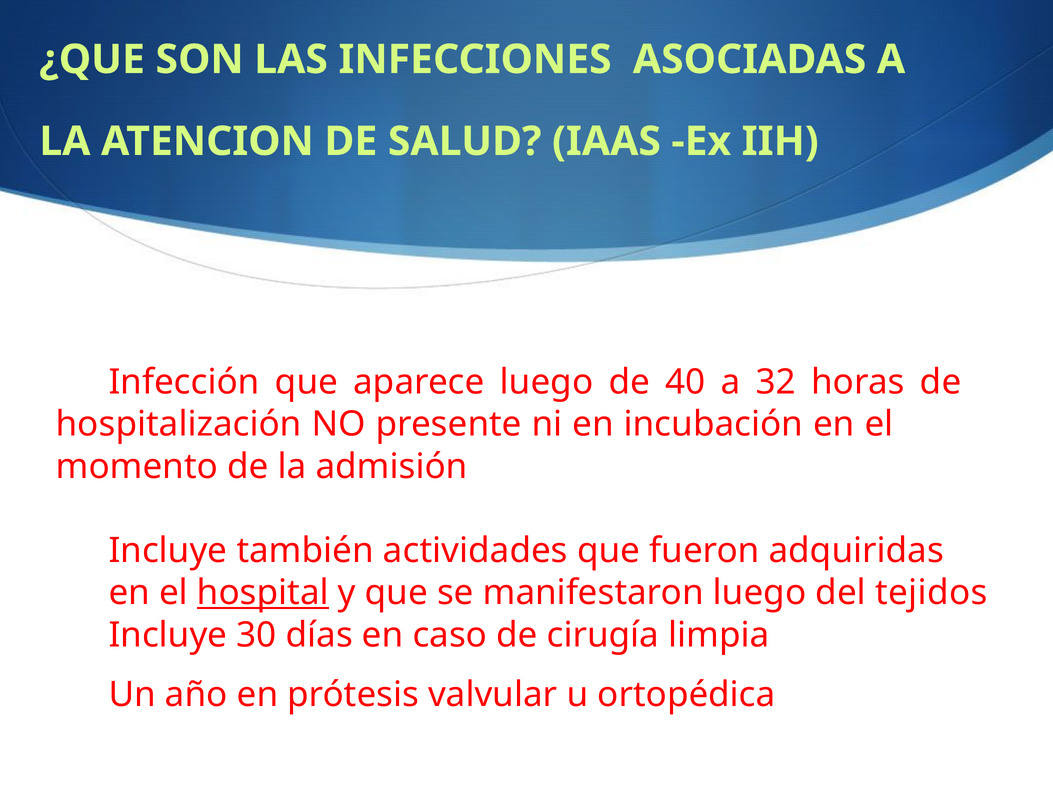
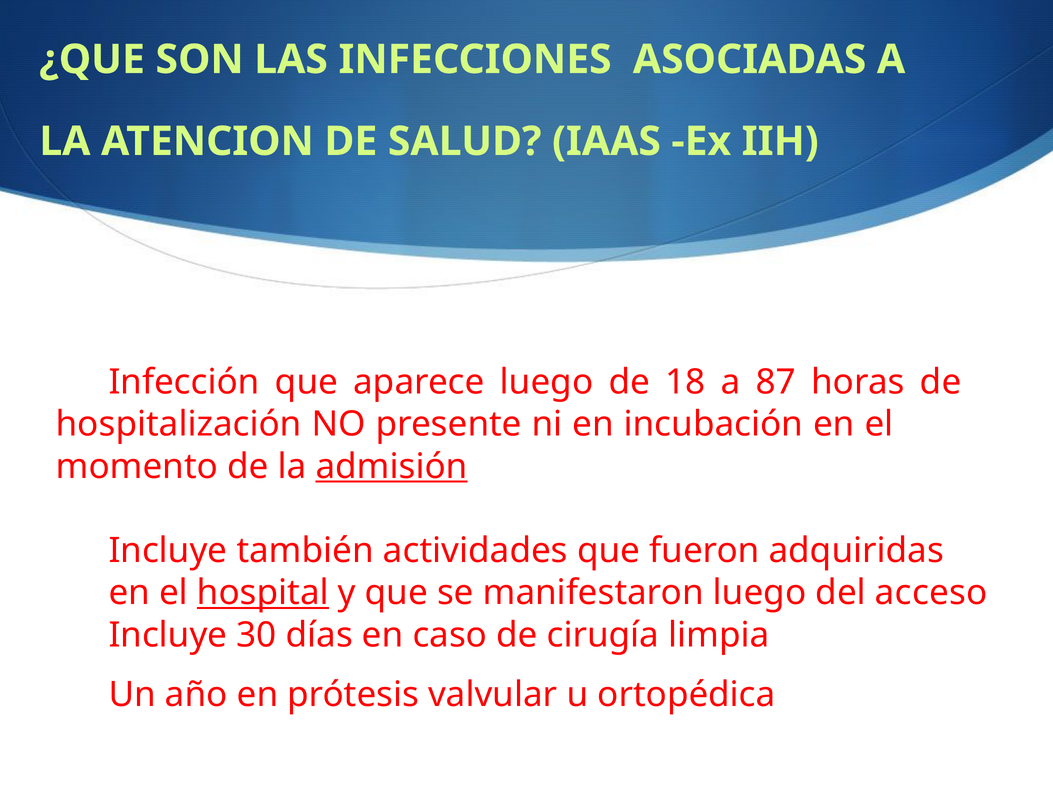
40: 40 -> 18
32: 32 -> 87
admisión underline: none -> present
tejidos: tejidos -> acceso
